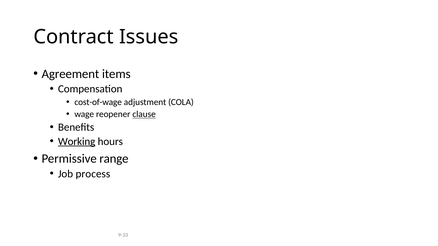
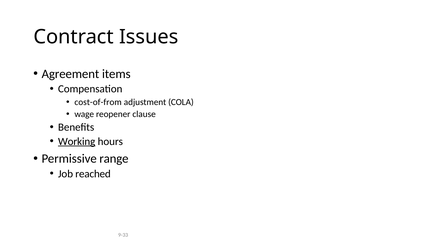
cost-of-wage: cost-of-wage -> cost-of-from
clause underline: present -> none
process: process -> reached
